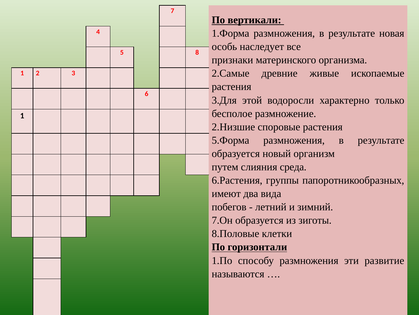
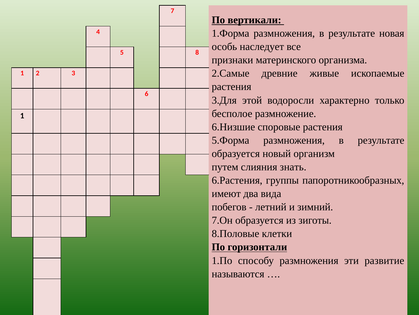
2.Низшие: 2.Низшие -> 6.Низшие
среда: среда -> знать
